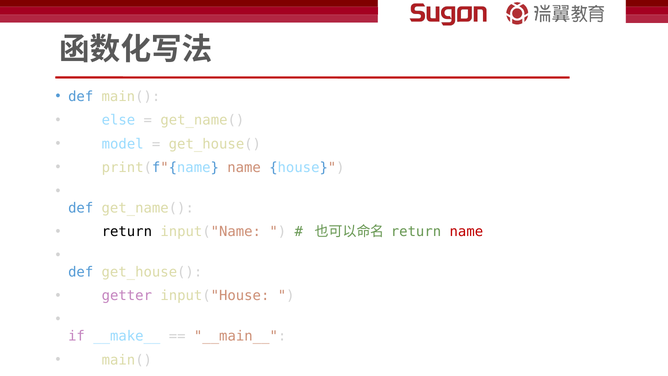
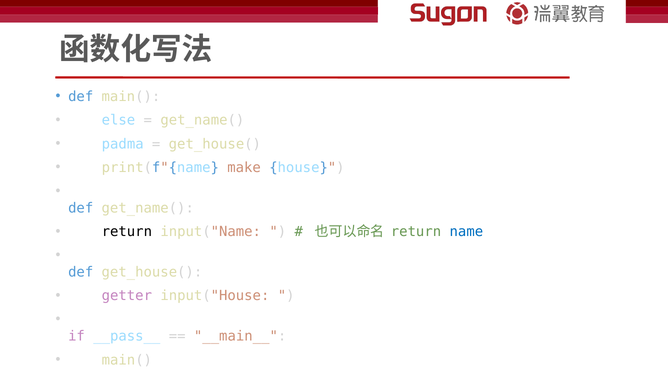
model: model -> padma
print(f"{name name: name -> make
name at (466, 232) colour: red -> blue
__make__: __make__ -> __pass__
